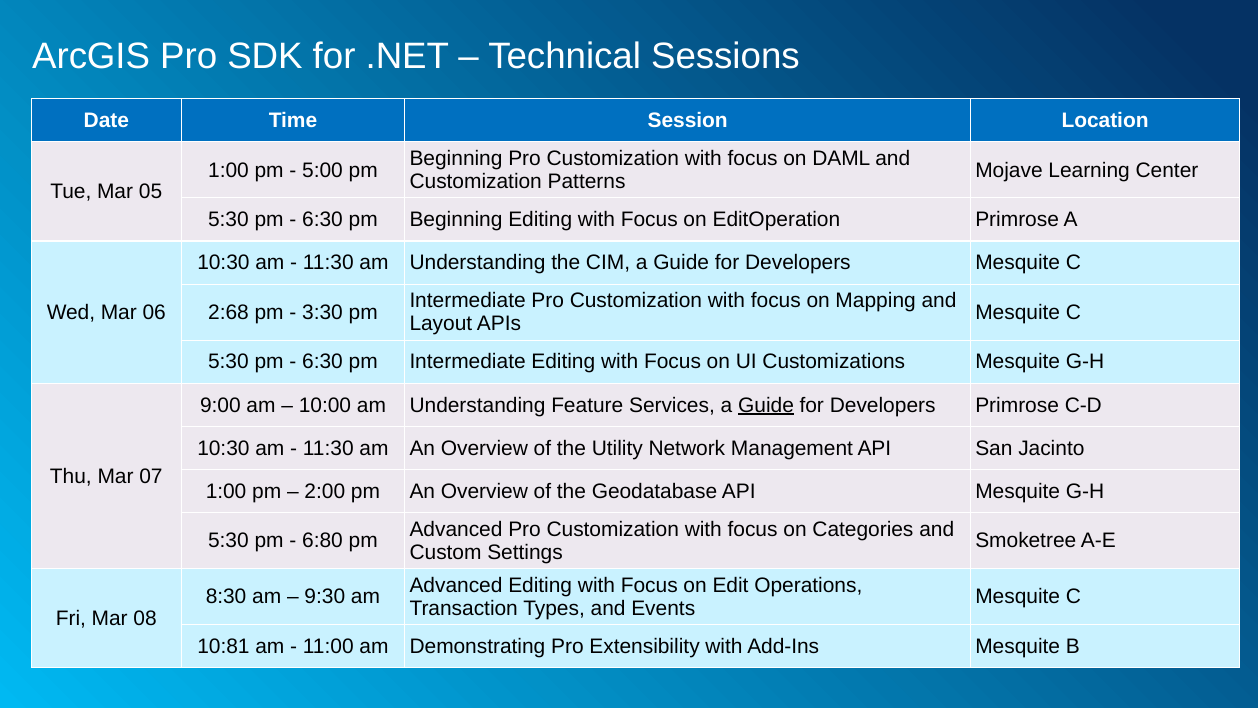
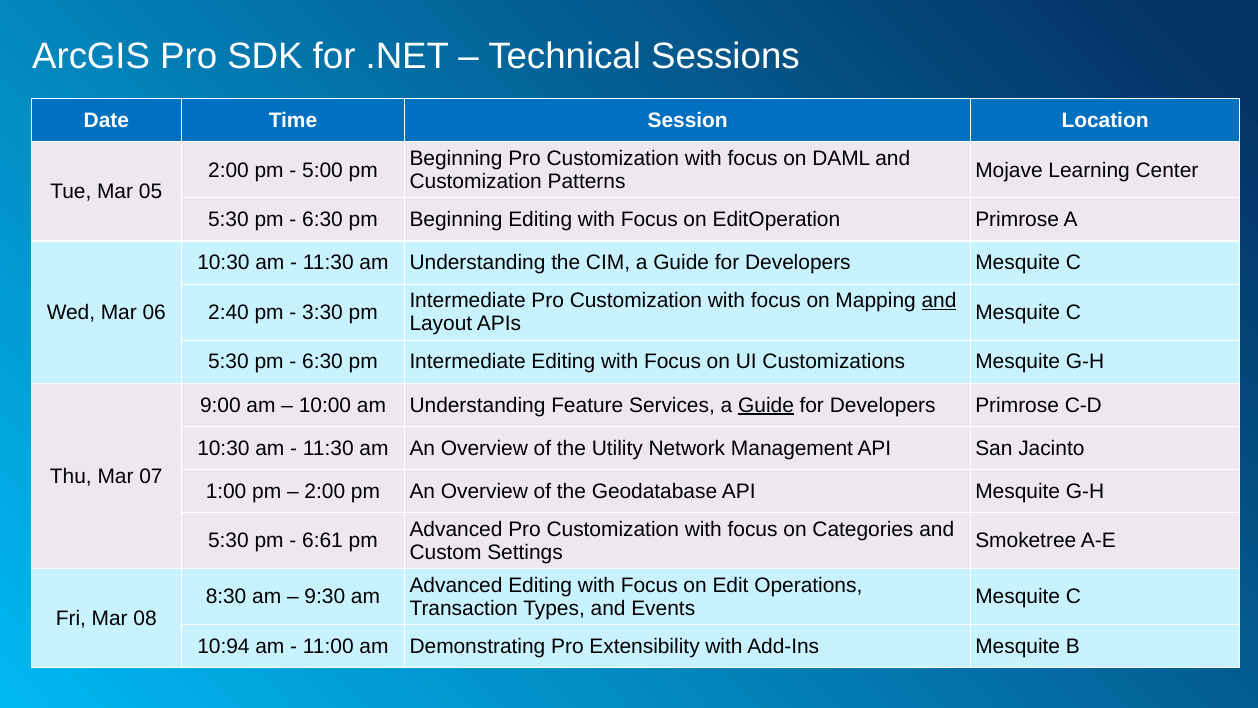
1:00 at (229, 170): 1:00 -> 2:00
and at (939, 301) underline: none -> present
2:68: 2:68 -> 2:40
6:80: 6:80 -> 6:61
10:81: 10:81 -> 10:94
